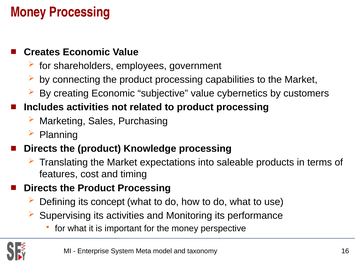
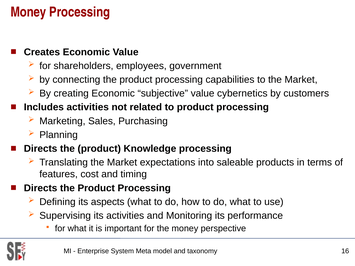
concept: concept -> aspects
